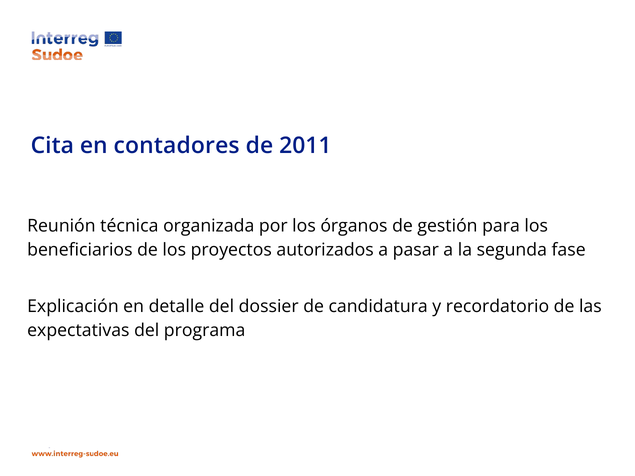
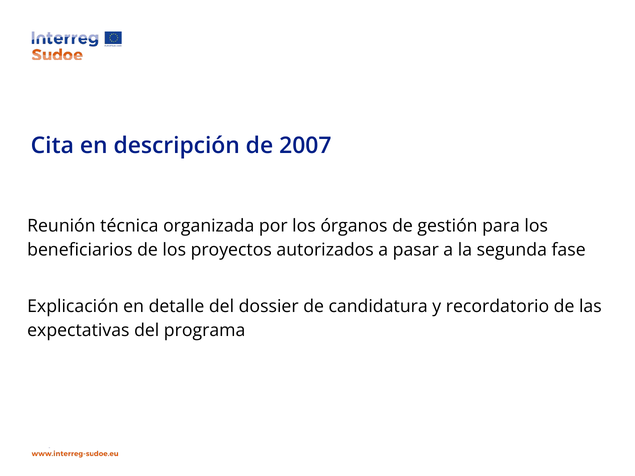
contadores: contadores -> descripción
2011: 2011 -> 2007
